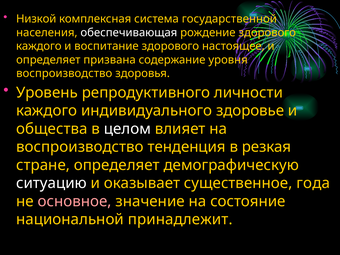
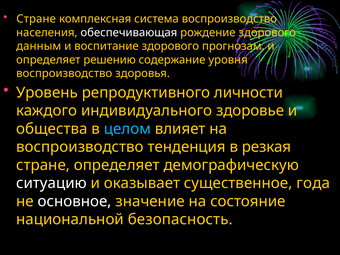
Низкой at (36, 19): Низкой -> Стране
система государственной: государственной -> воспроизводство
каждого at (39, 46): каждого -> данным
настоящее: настоящее -> прогнозам
призвана: призвана -> решению
целом colour: white -> light blue
основное colour: pink -> white
принадлежит: принадлежит -> безопасность
